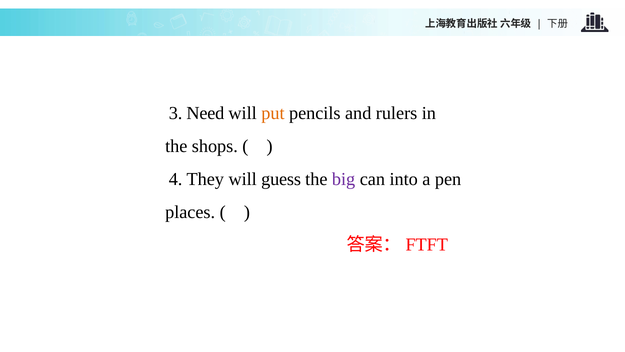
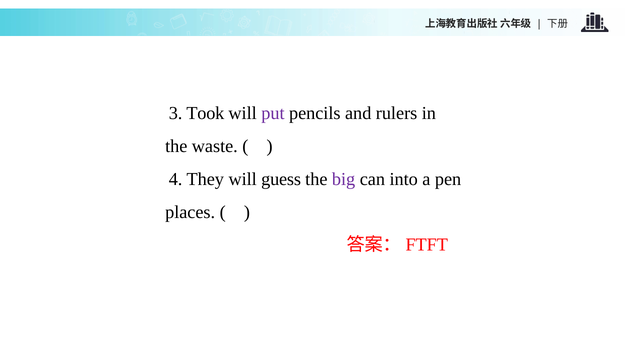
Need: Need -> Took
put colour: orange -> purple
shops: shops -> waste
